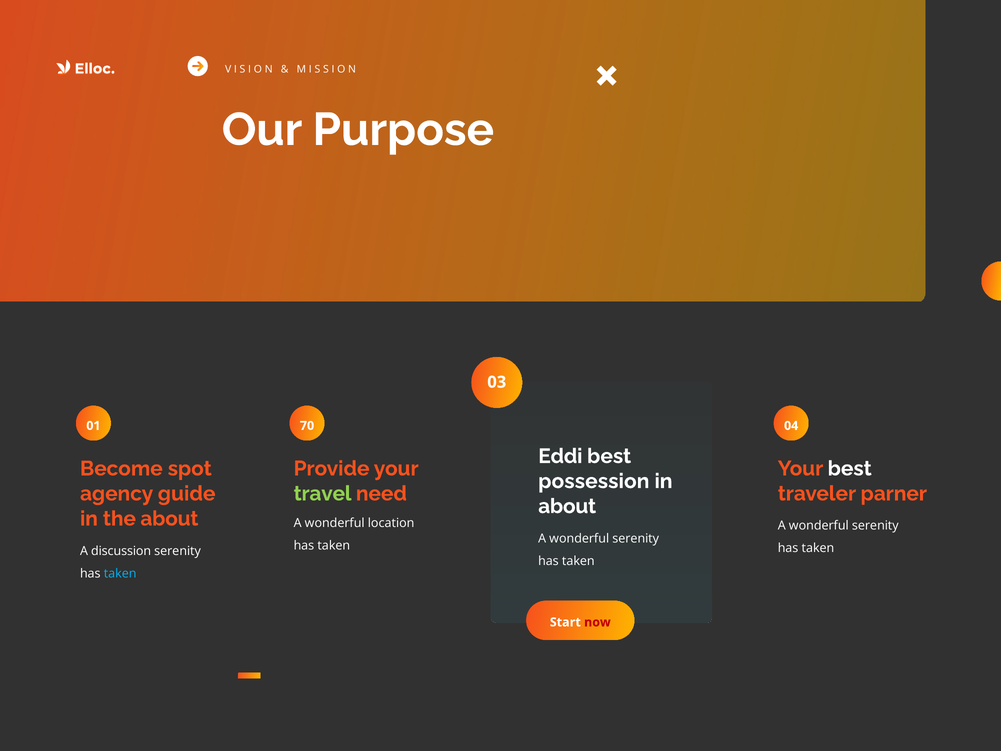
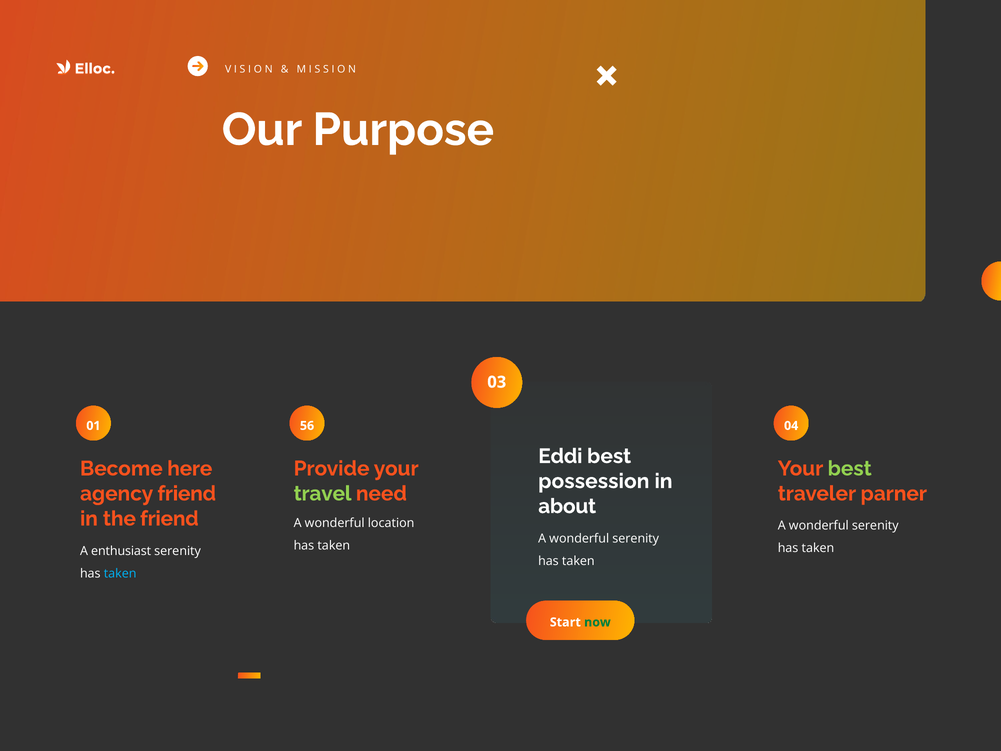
70: 70 -> 56
spot: spot -> here
best at (850, 468) colour: white -> light green
agency guide: guide -> friend
the about: about -> friend
discussion: discussion -> enthusiast
now colour: red -> green
